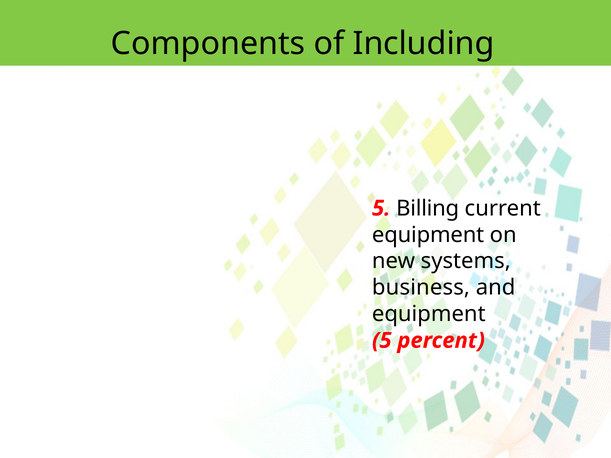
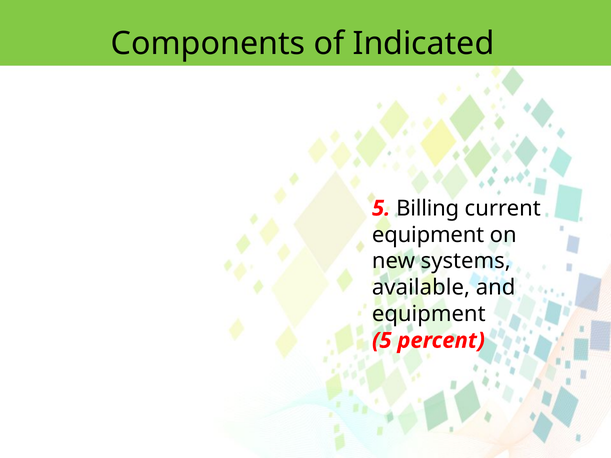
Including: Including -> Indicated
business: business -> available
